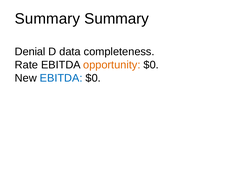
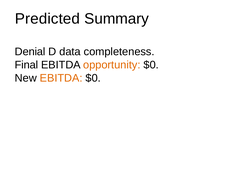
Summary at (47, 19): Summary -> Predicted
Rate: Rate -> Final
EBITDA at (61, 78) colour: blue -> orange
